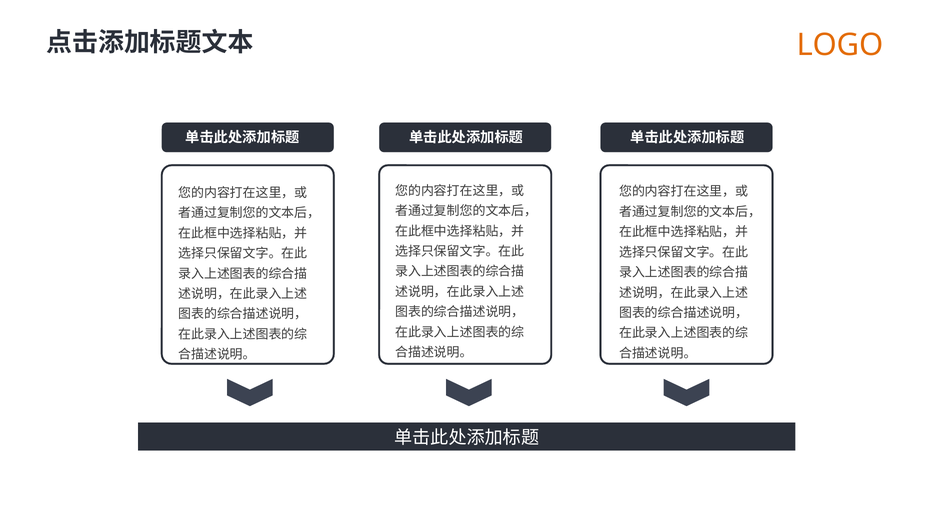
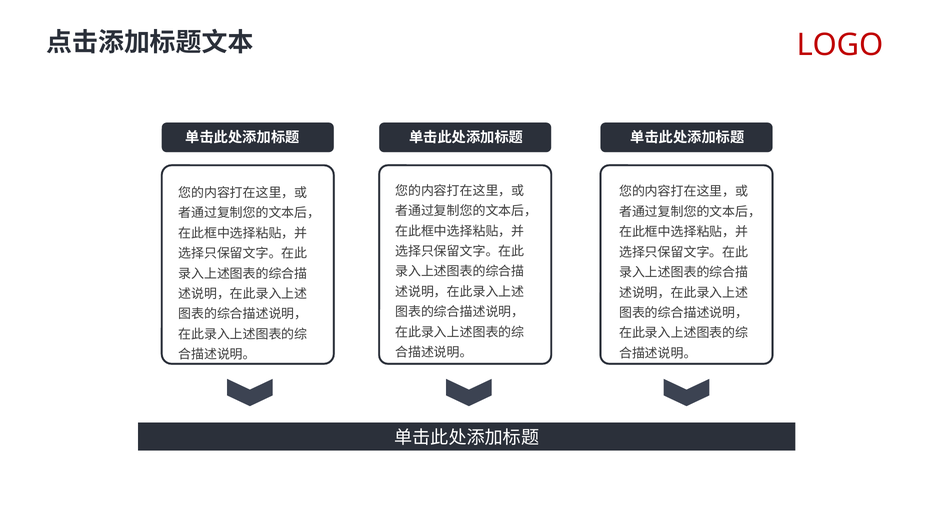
LOGO colour: orange -> red
